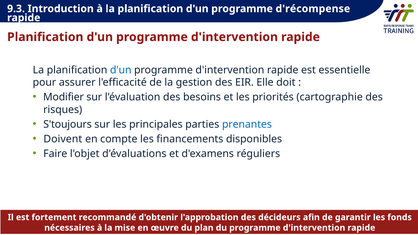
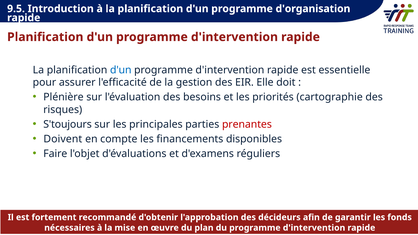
9.3: 9.3 -> 9.5
d'récompense: d'récompense -> d'organisation
Modifier: Modifier -> Plénière
prenantes colour: blue -> red
